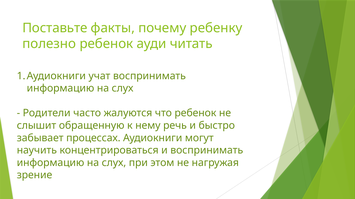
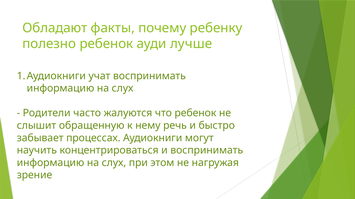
Поставьте: Поставьте -> Обладают
читать: читать -> лучше
